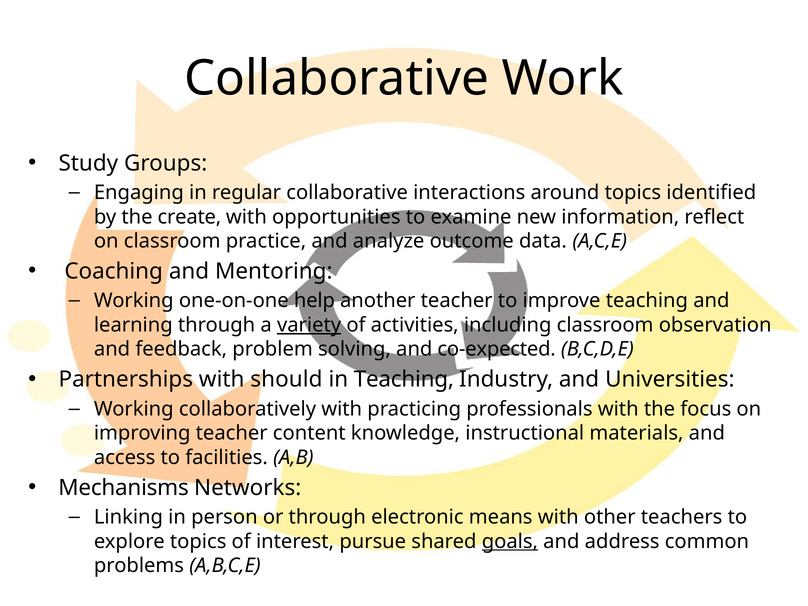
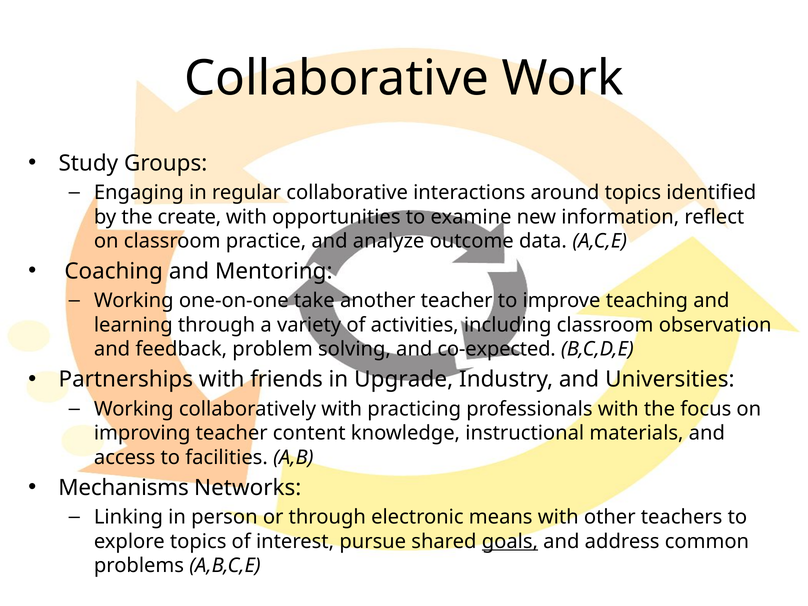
help: help -> take
variety underline: present -> none
should: should -> friends
in Teaching: Teaching -> Upgrade
